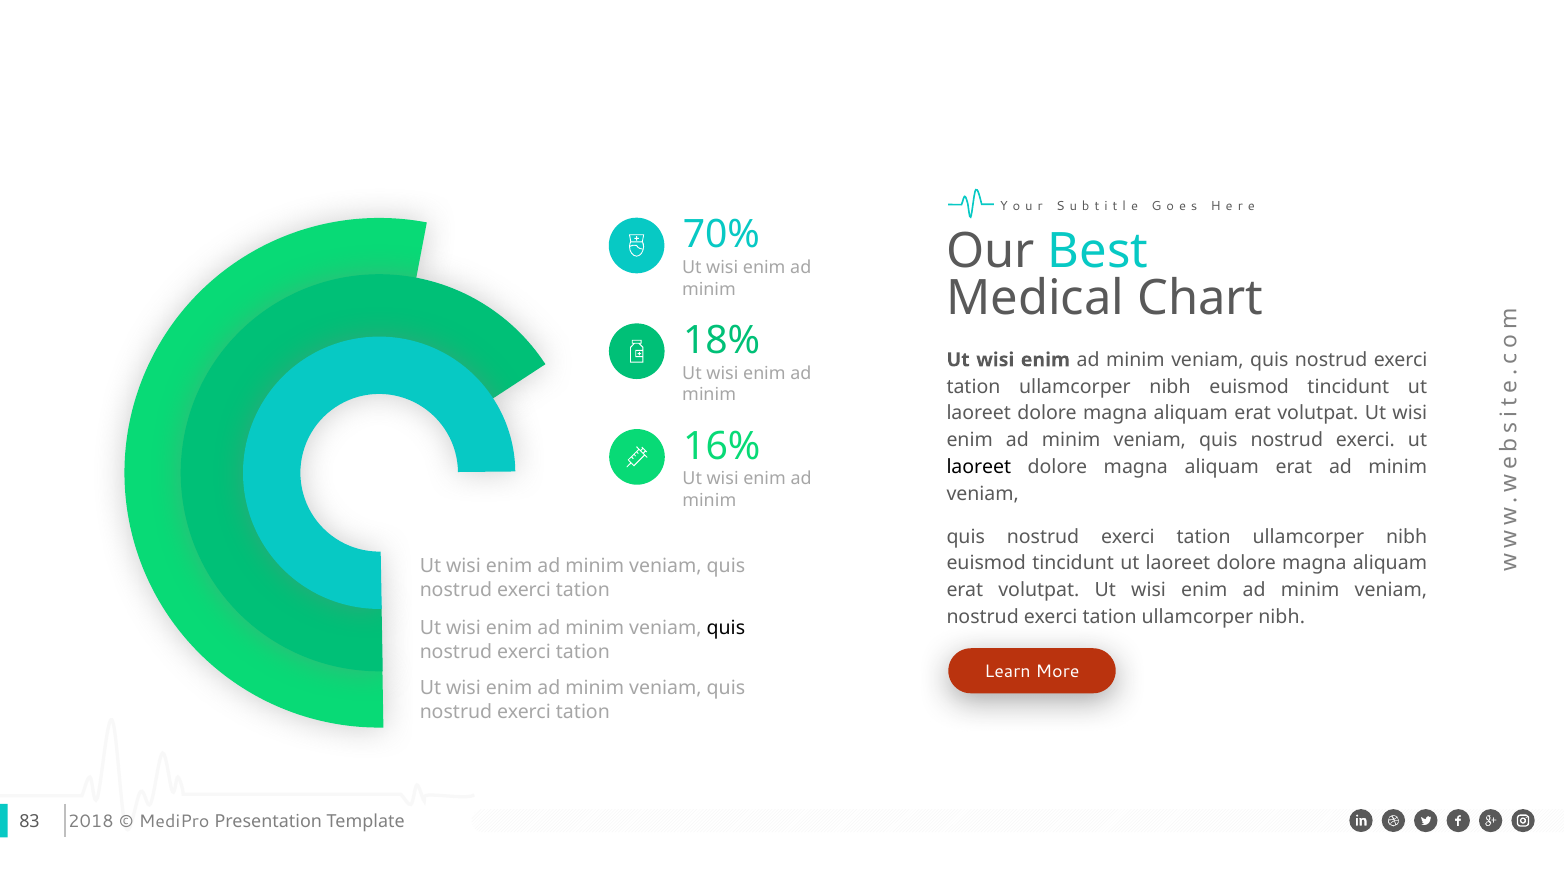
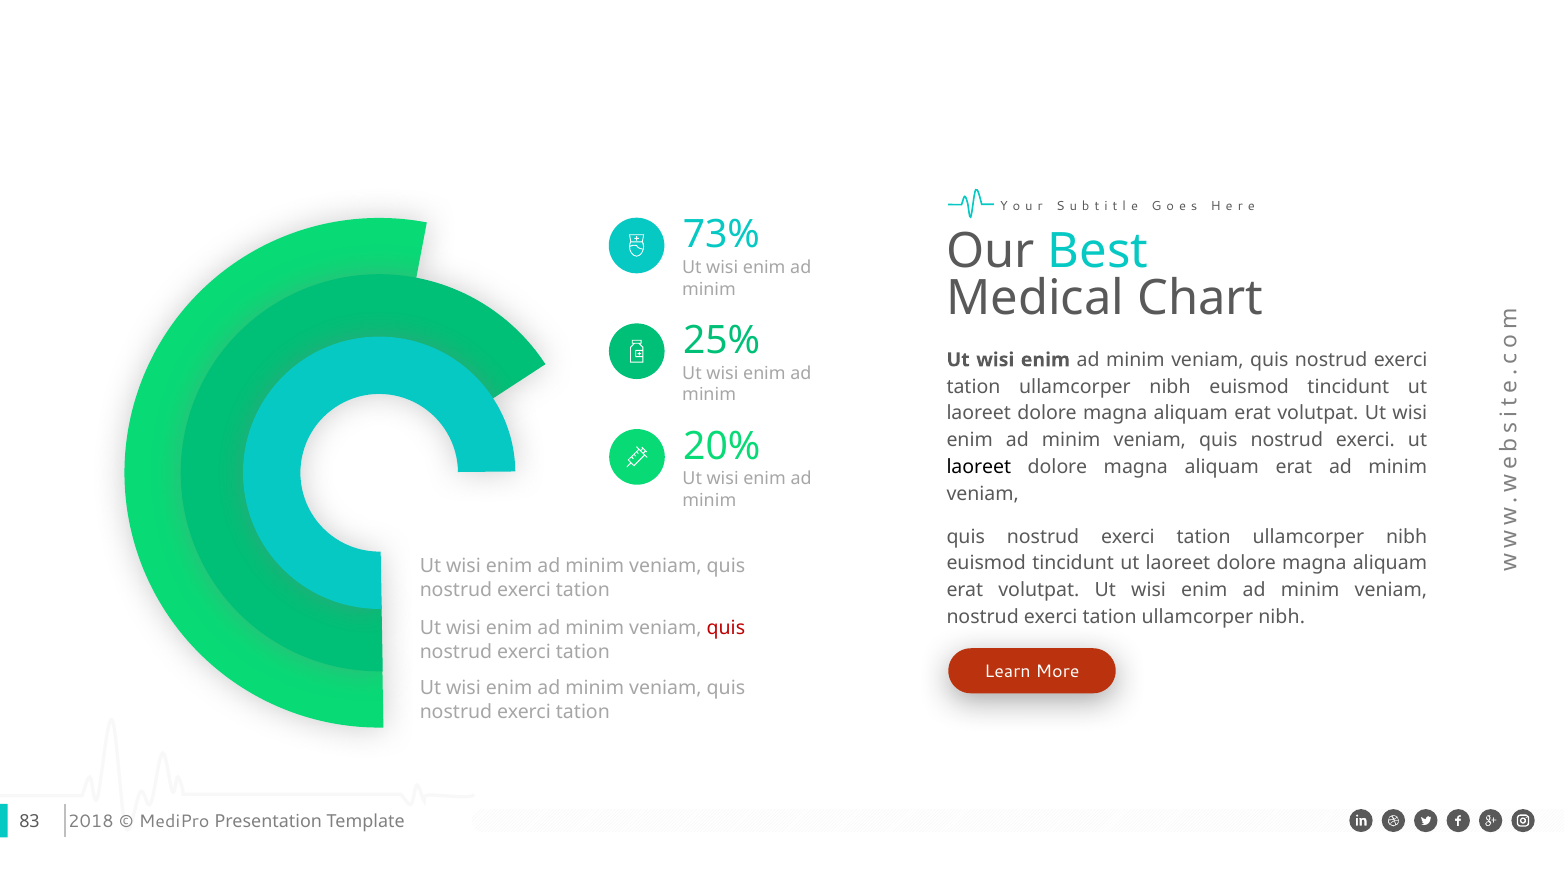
70%: 70% -> 73%
18%: 18% -> 25%
16%: 16% -> 20%
quis at (726, 628) colour: black -> red
